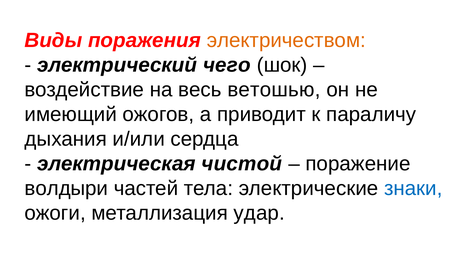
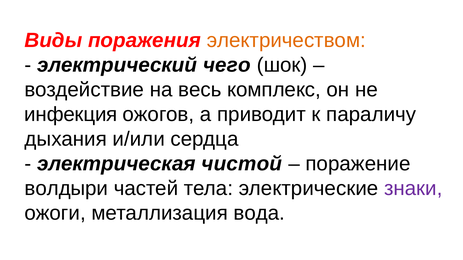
ветошью: ветошью -> комплекс
имеющий: имеющий -> инфекция
знаки colour: blue -> purple
удар: удар -> вода
